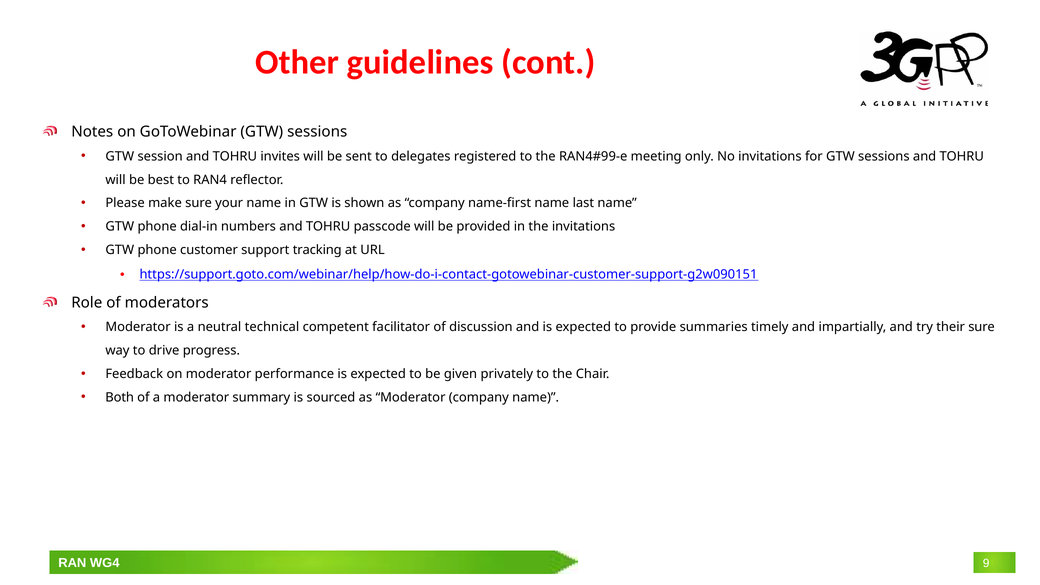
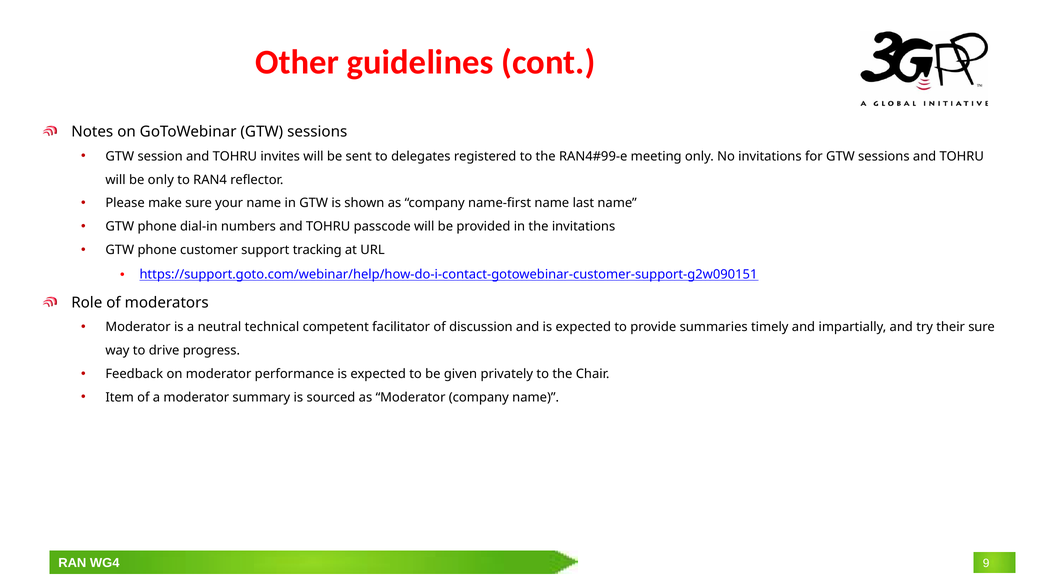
be best: best -> only
Both: Both -> Item
